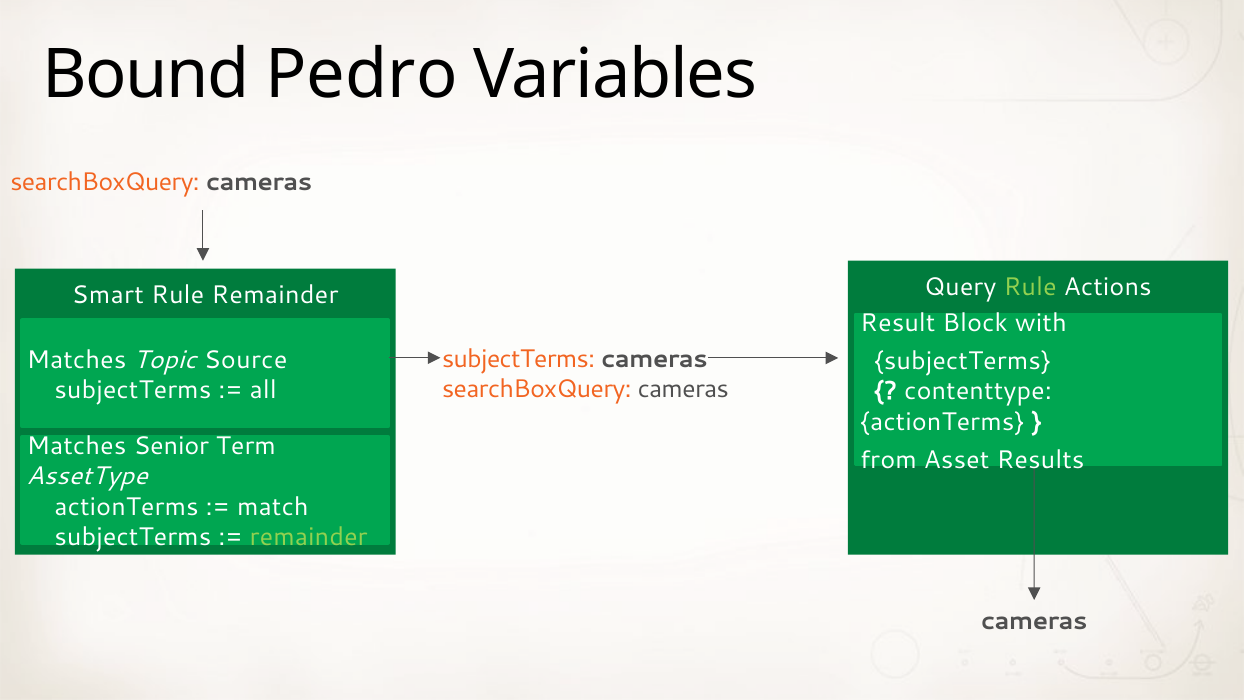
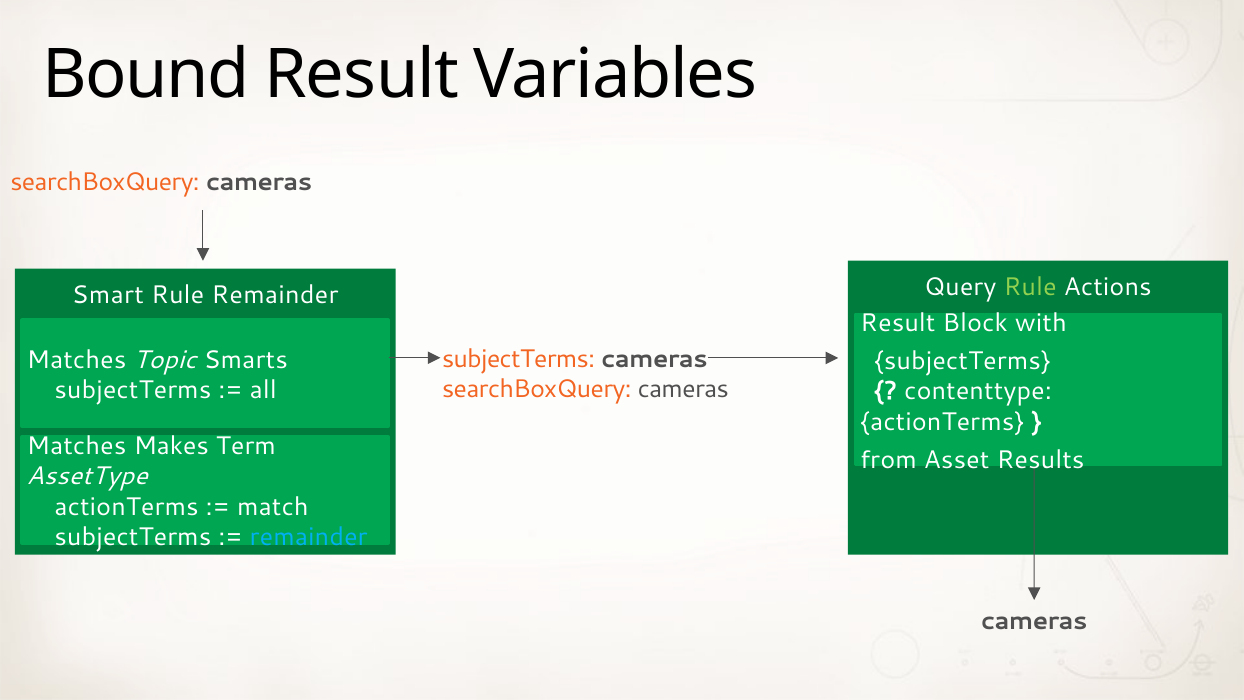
Bound Pedro: Pedro -> Result
Source: Source -> Smarts
Senior: Senior -> Makes
remainder at (309, 537) colour: light green -> light blue
